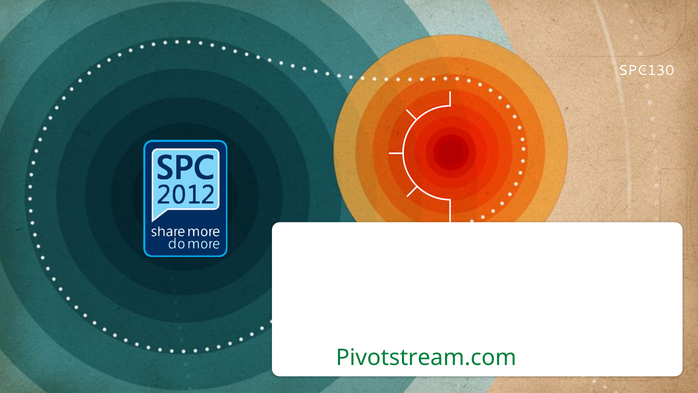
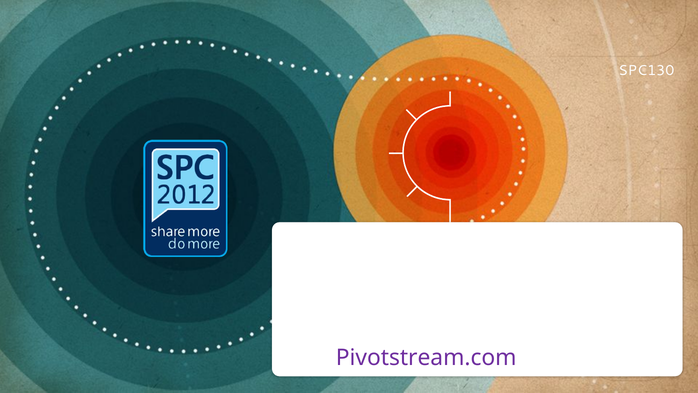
Pivotstream.com colour: green -> purple
